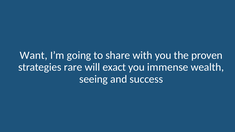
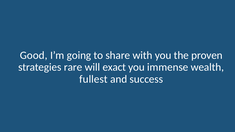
Want: Want -> Good
seeing: seeing -> fullest
